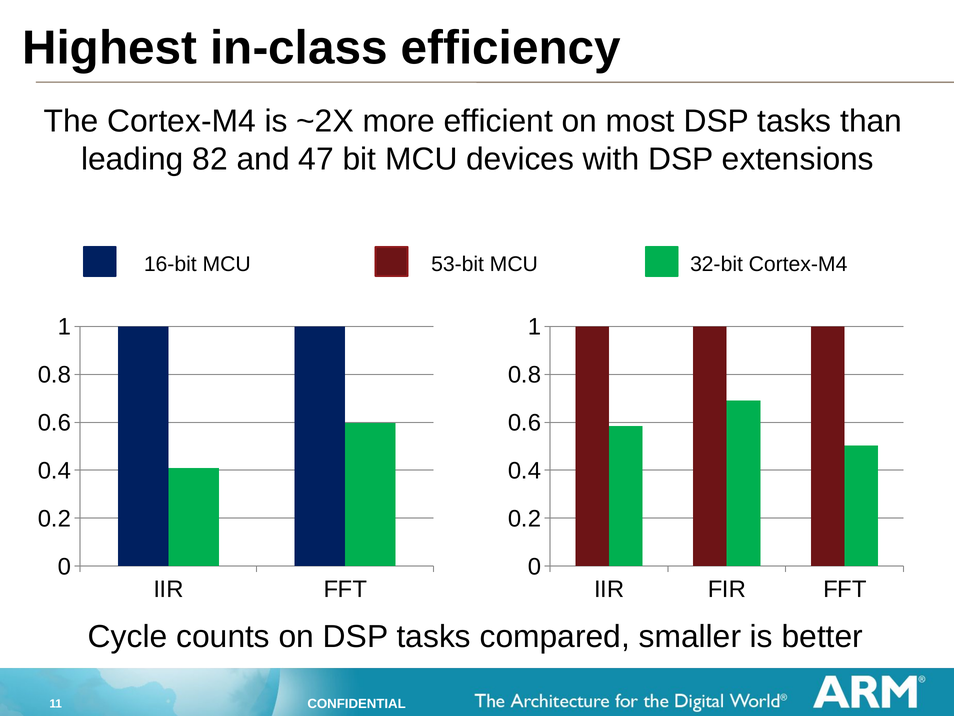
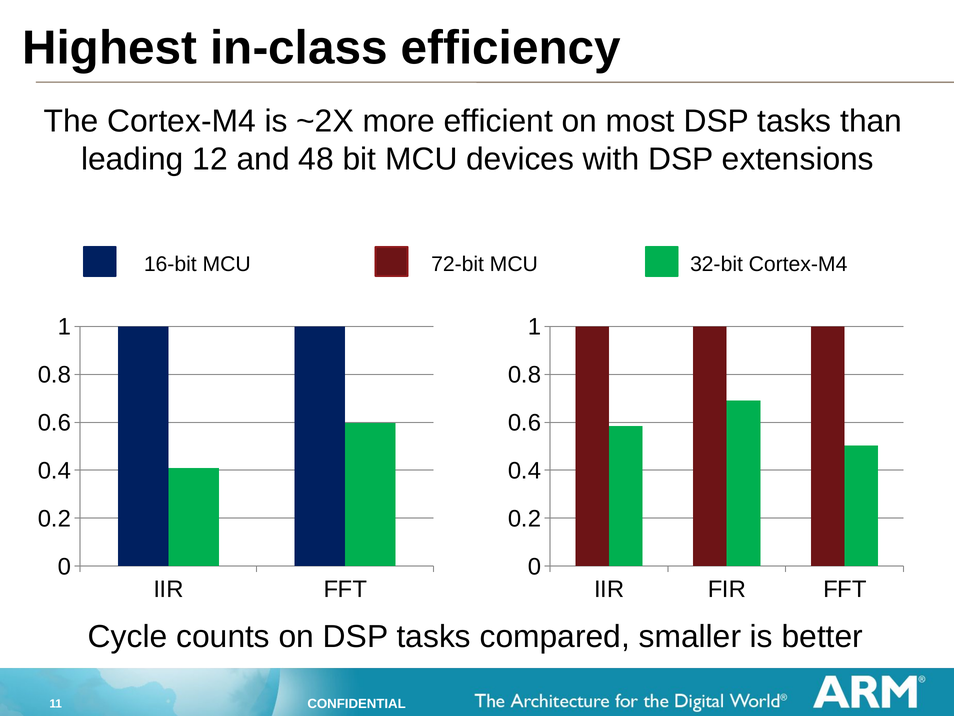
82: 82 -> 12
47: 47 -> 48
53-bit: 53-bit -> 72-bit
